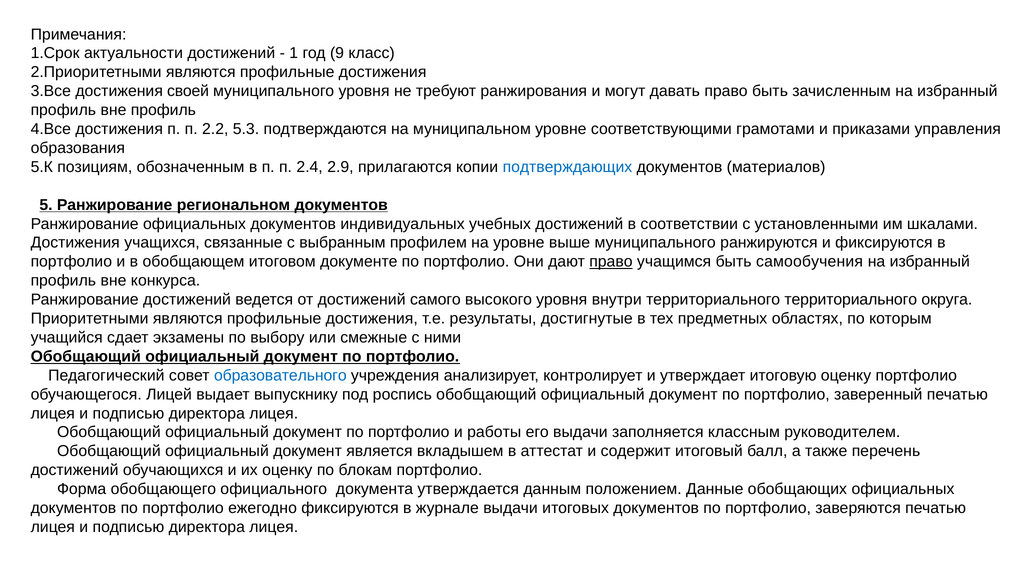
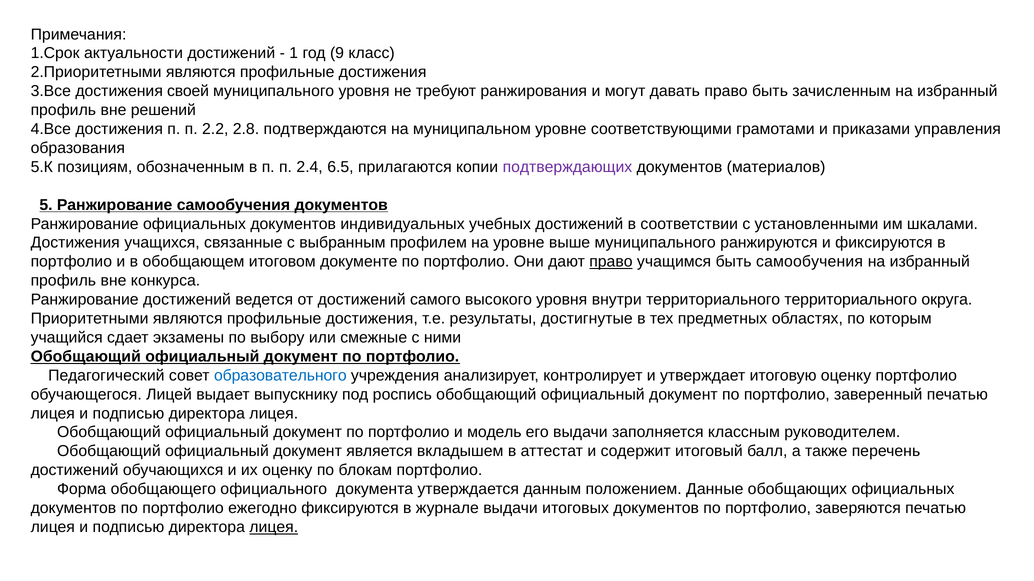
вне профиль: профиль -> решений
5.3: 5.3 -> 2.8
2.9: 2.9 -> 6.5
подтверждающих colour: blue -> purple
Ранжирование региональном: региональном -> самообучения
работы: работы -> модель
лицея at (274, 528) underline: none -> present
